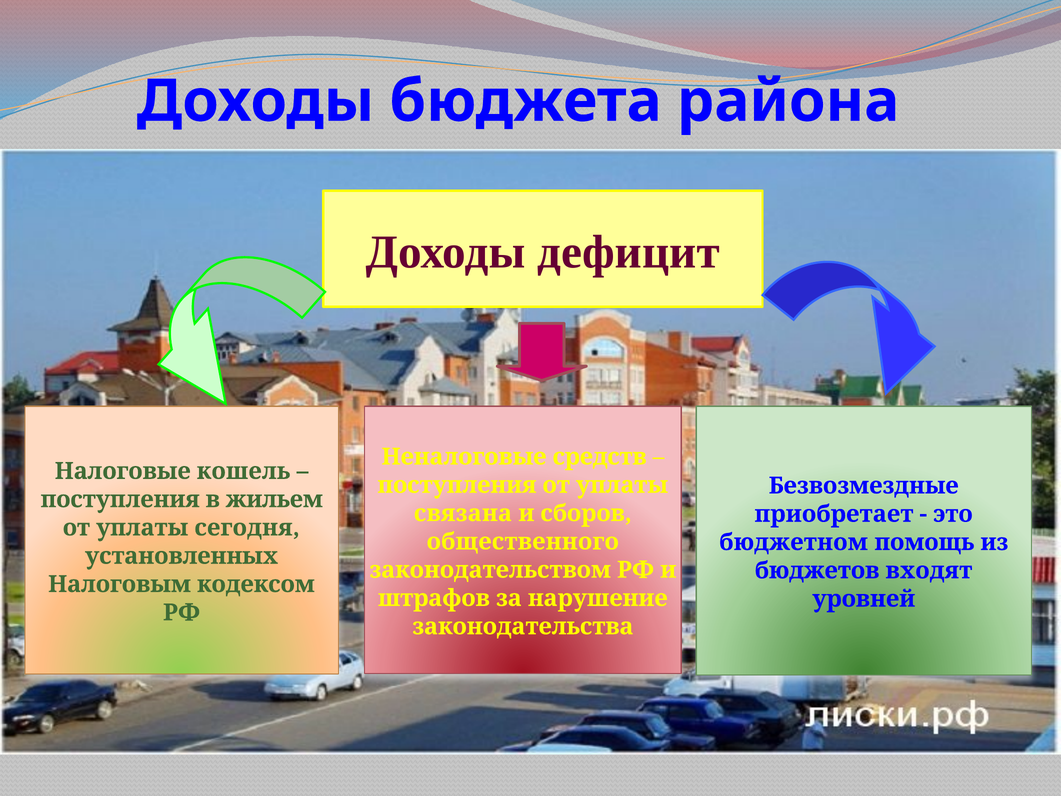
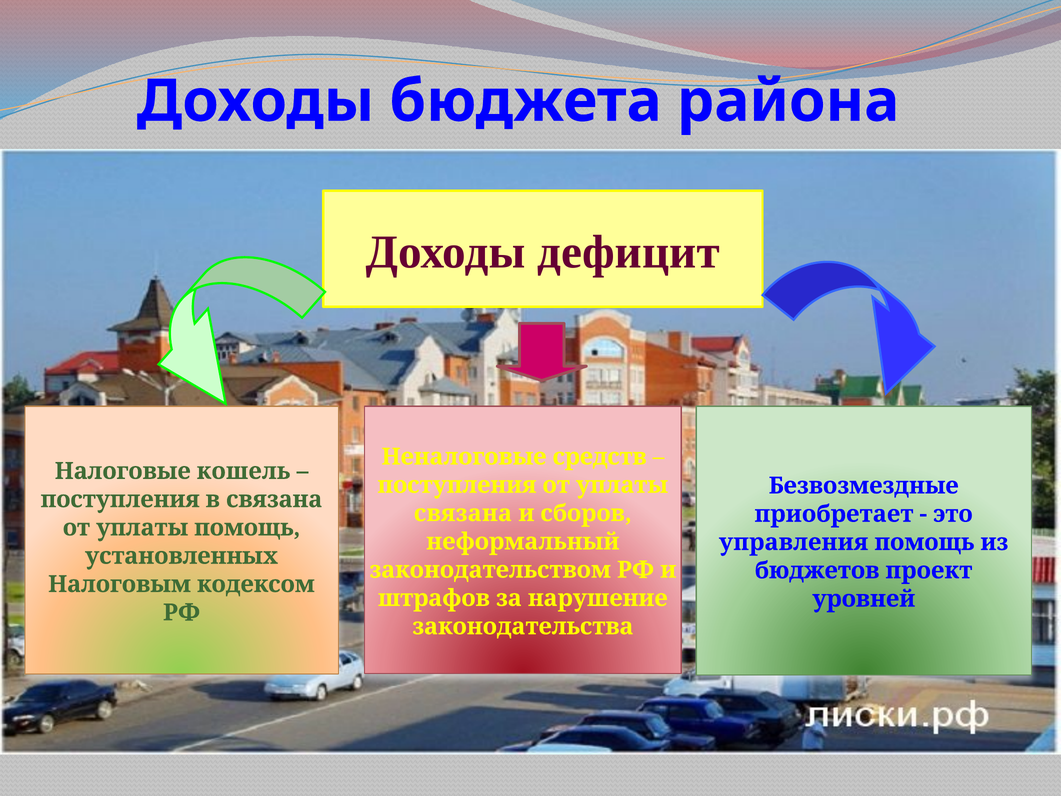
в жильем: жильем -> связана
уплаты сегодня: сегодня -> помощь
общественного: общественного -> неформальный
бюджетном: бюджетном -> управления
входят: входят -> проект
